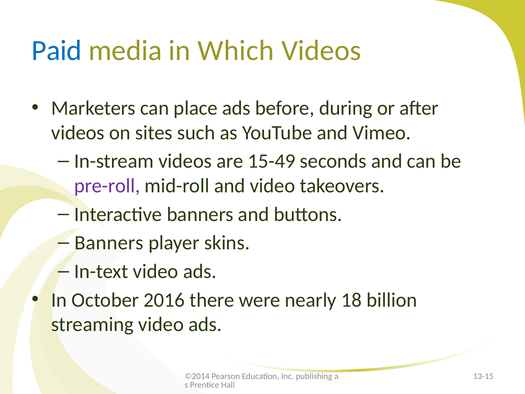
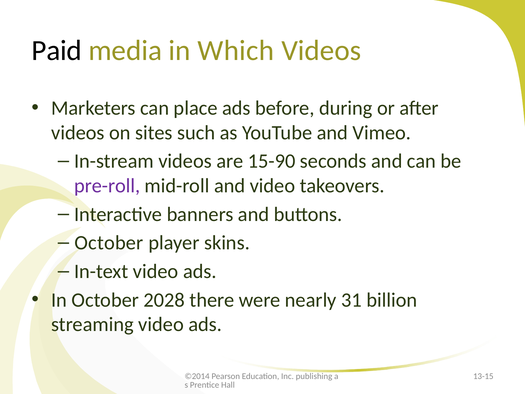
Paid colour: blue -> black
15-49: 15-49 -> 15-90
Banners at (109, 243): Banners -> October
2016: 2016 -> 2028
18: 18 -> 31
